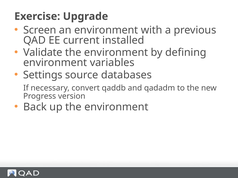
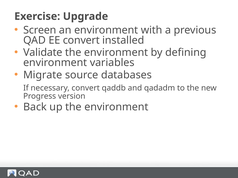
EE current: current -> convert
Settings: Settings -> Migrate
